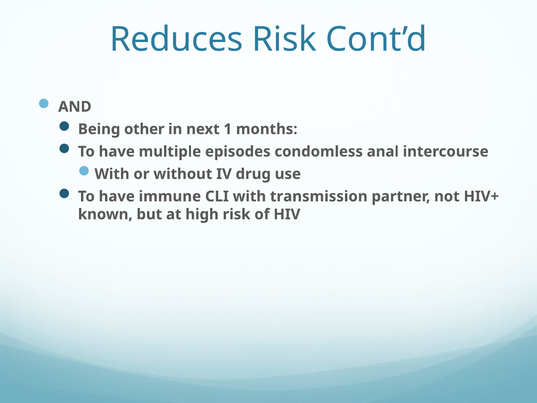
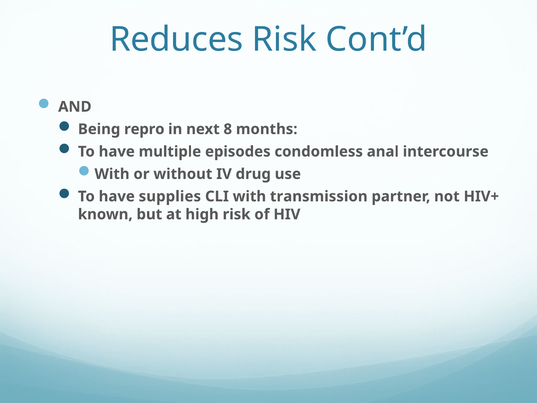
other: other -> repro
1: 1 -> 8
immune: immune -> supplies
